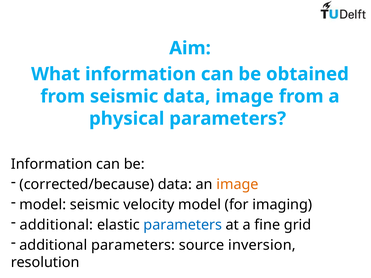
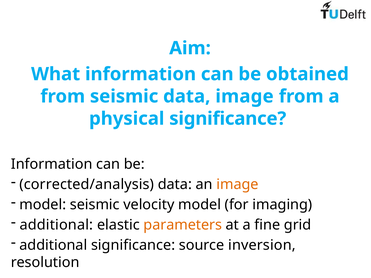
physical parameters: parameters -> significance
corrected/because: corrected/because -> corrected/analysis
parameters at (183, 225) colour: blue -> orange
additional parameters: parameters -> significance
